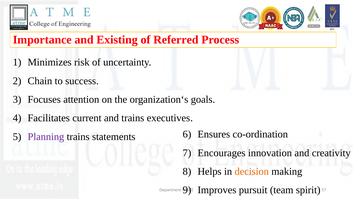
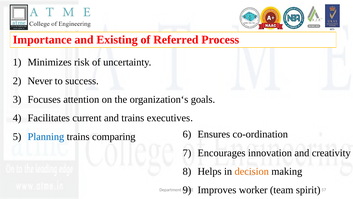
Chain: Chain -> Never
Planning colour: purple -> blue
statements: statements -> comparing
pursuit: pursuit -> worker
